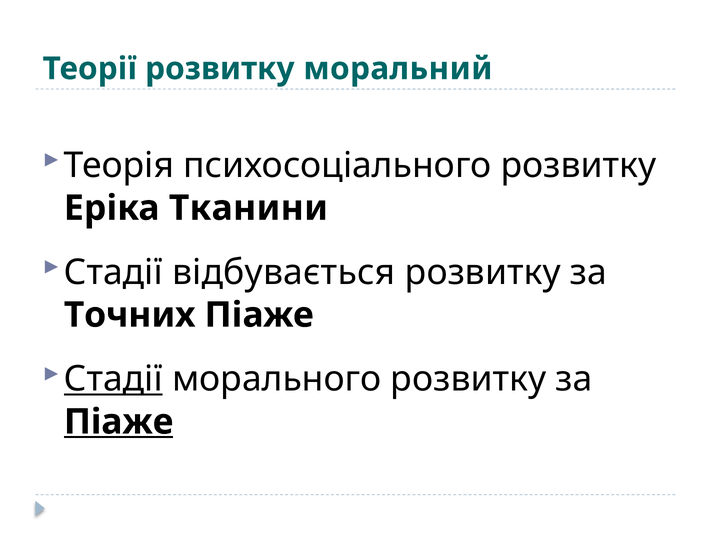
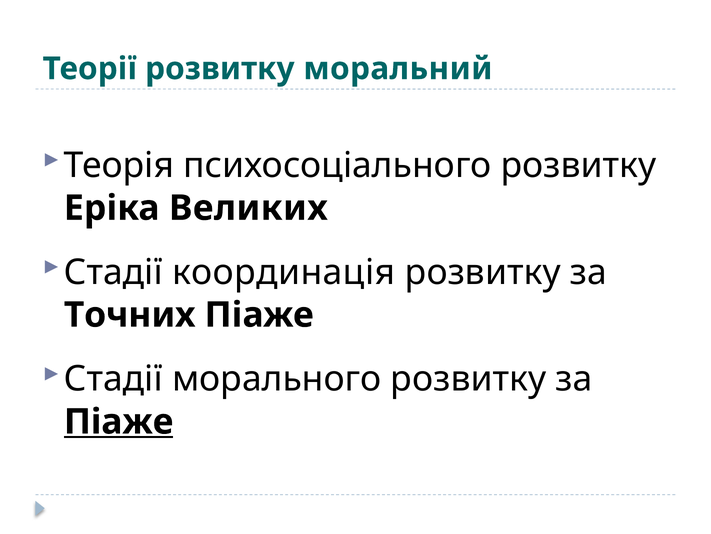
Тканини: Тканини -> Великих
відбувається: відбувається -> координація
Стадії at (113, 379) underline: present -> none
